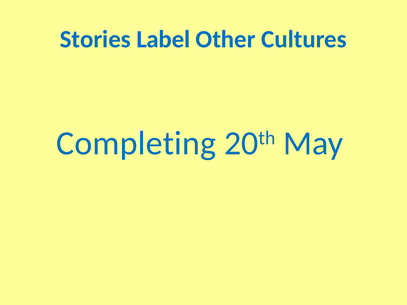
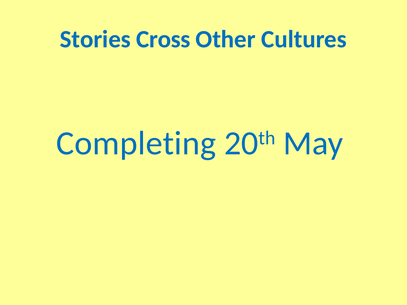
Label: Label -> Cross
